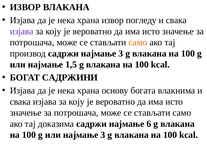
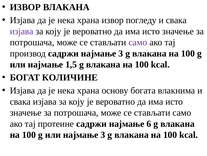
само at (138, 42) colour: orange -> purple
САДРЖИНИ: САДРЖИНИ -> КОЛИЧИНЕ
доказима: доказима -> протеине
